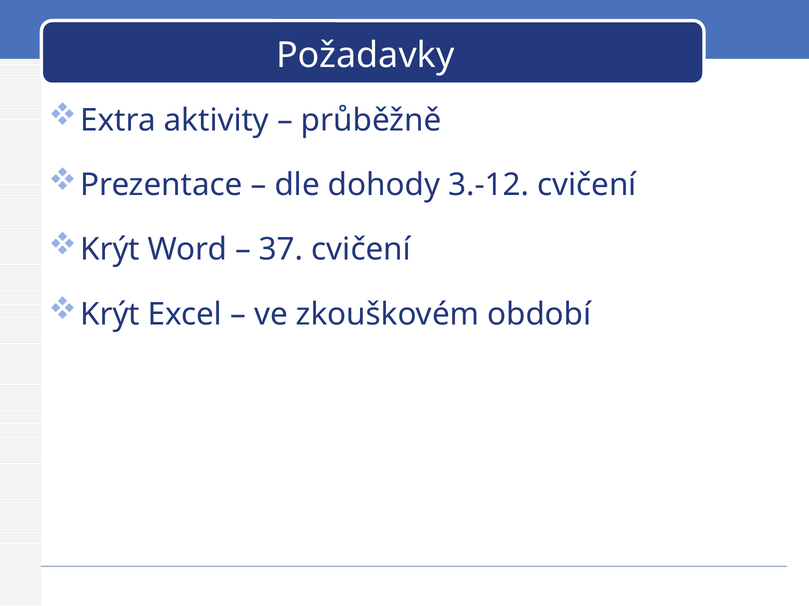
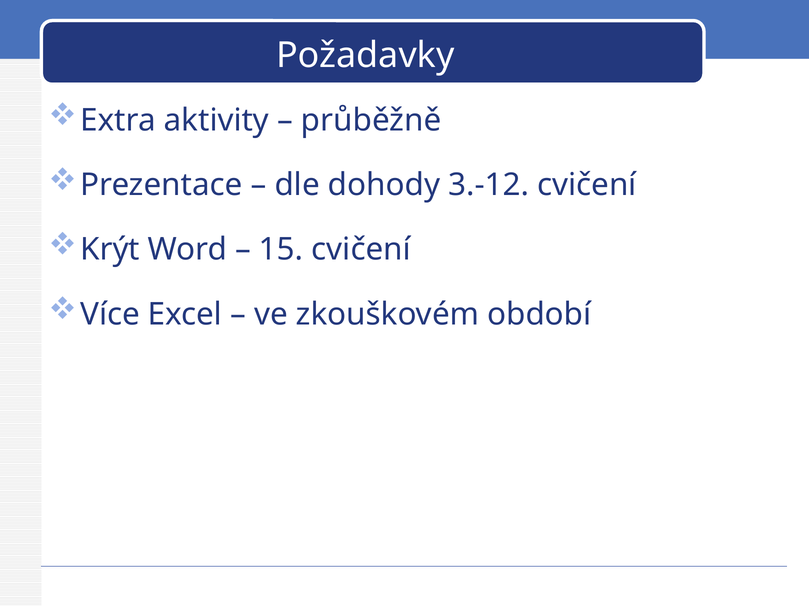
37: 37 -> 15
Krýt at (110, 315): Krýt -> Více
